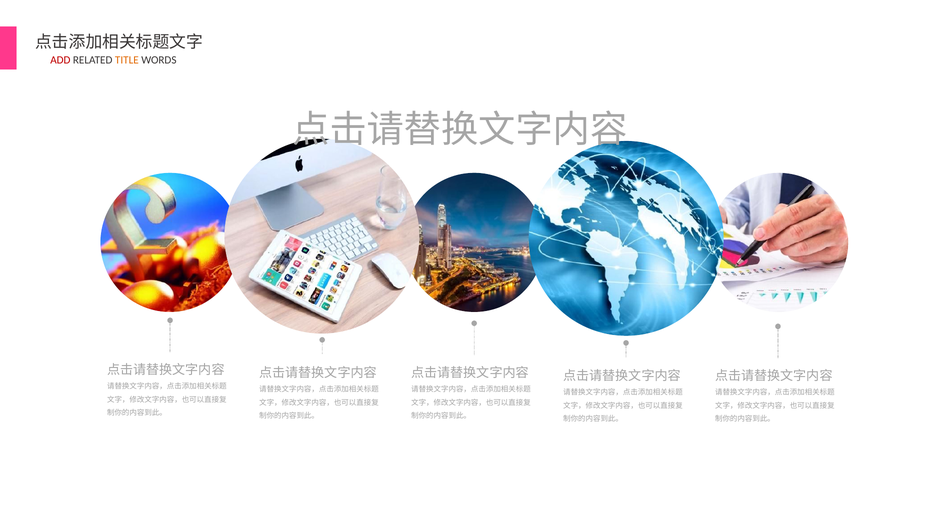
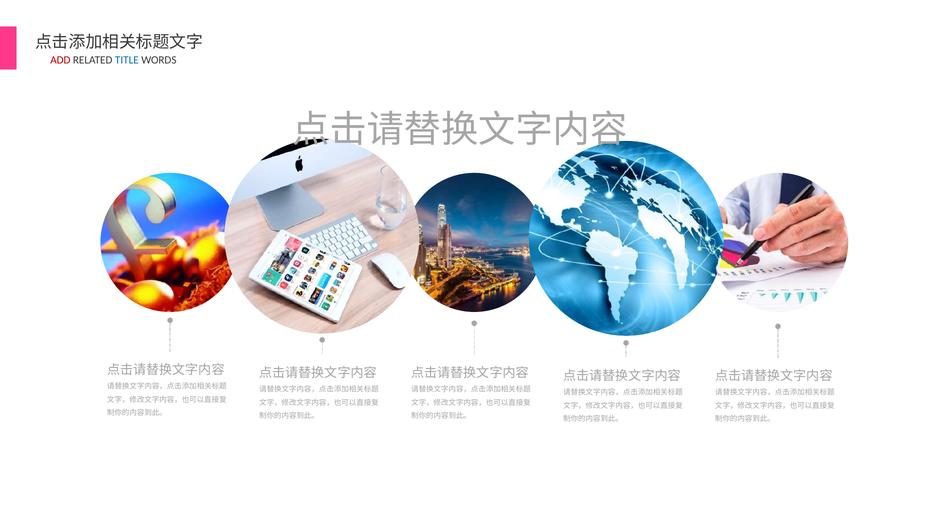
TITLE colour: orange -> blue
